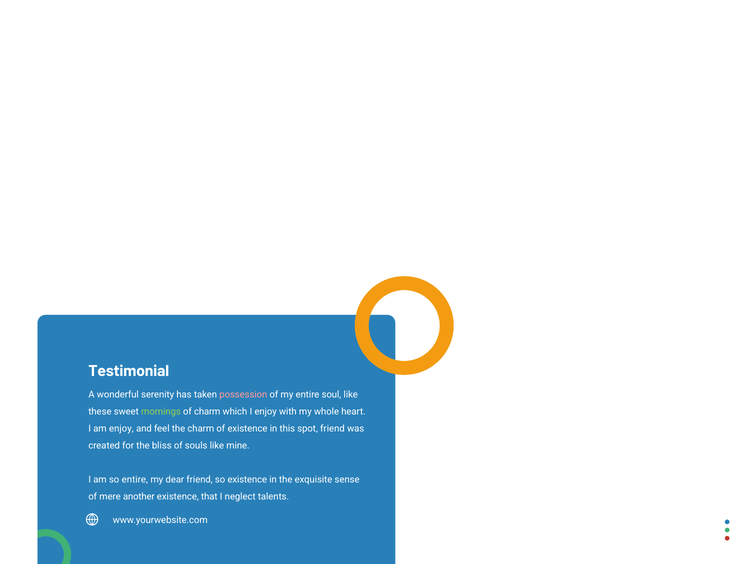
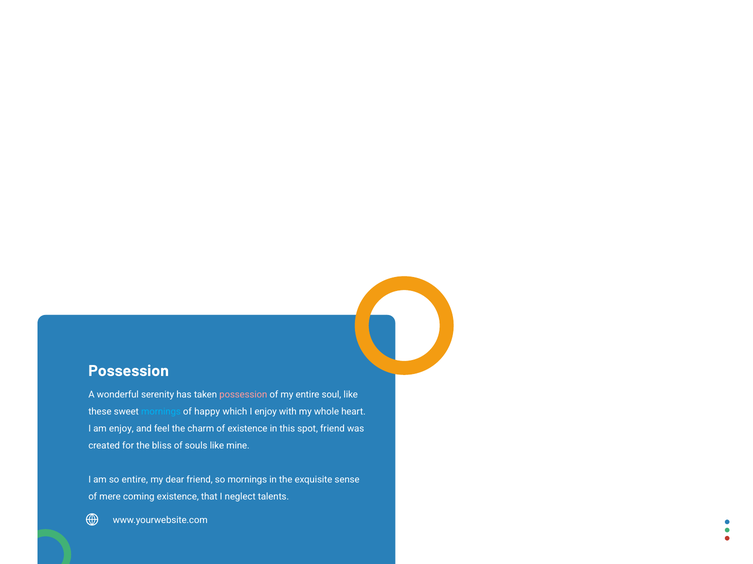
Testimonial at (129, 372): Testimonial -> Possession
mornings at (161, 412) colour: light green -> light blue
of charm: charm -> happy
so existence: existence -> mornings
another: another -> coming
